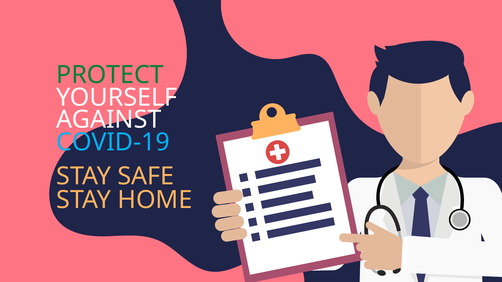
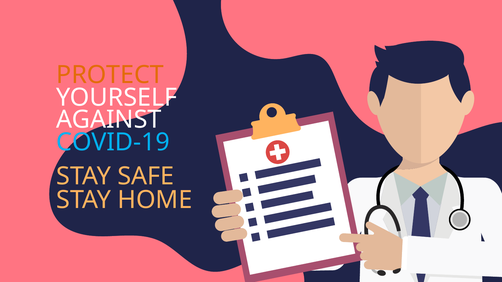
PROTECT colour: green -> orange
